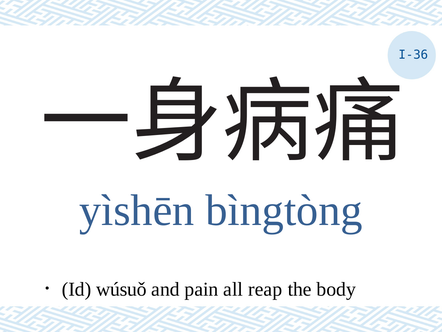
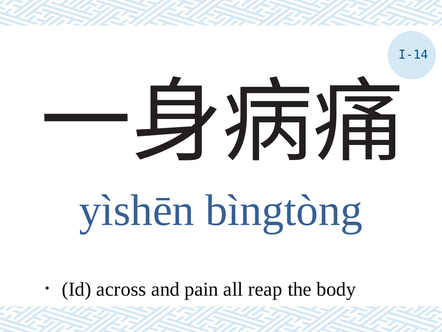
I-36: I-36 -> I-14
wúsuǒ: wúsuǒ -> across
